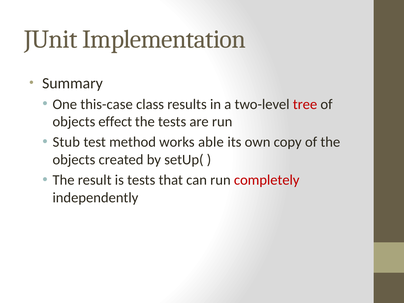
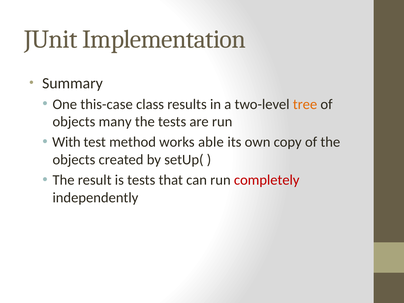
tree colour: red -> orange
effect: effect -> many
Stub: Stub -> With
